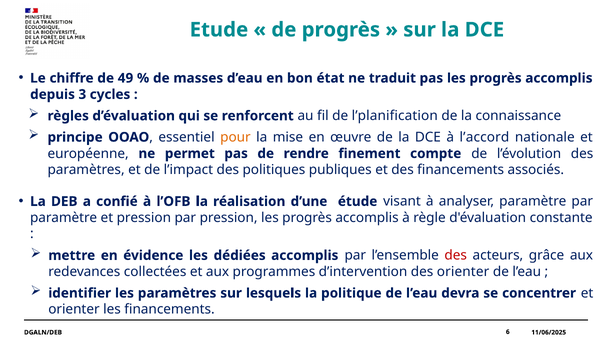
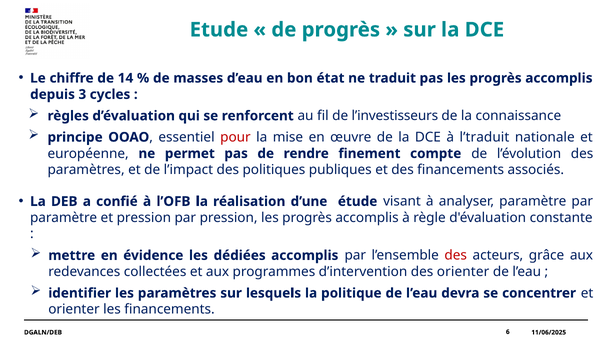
49: 49 -> 14
l’planification: l’planification -> l’investisseurs
pour colour: orange -> red
l’accord: l’accord -> l’traduit
